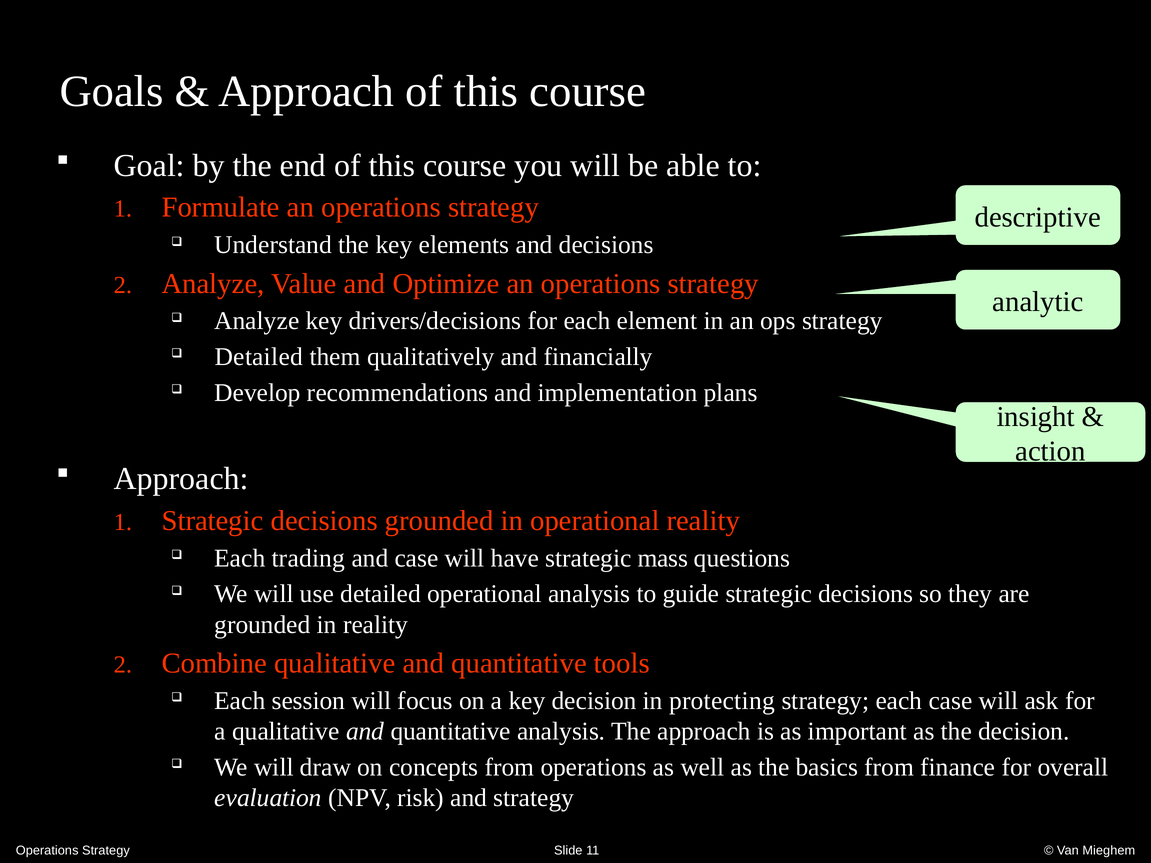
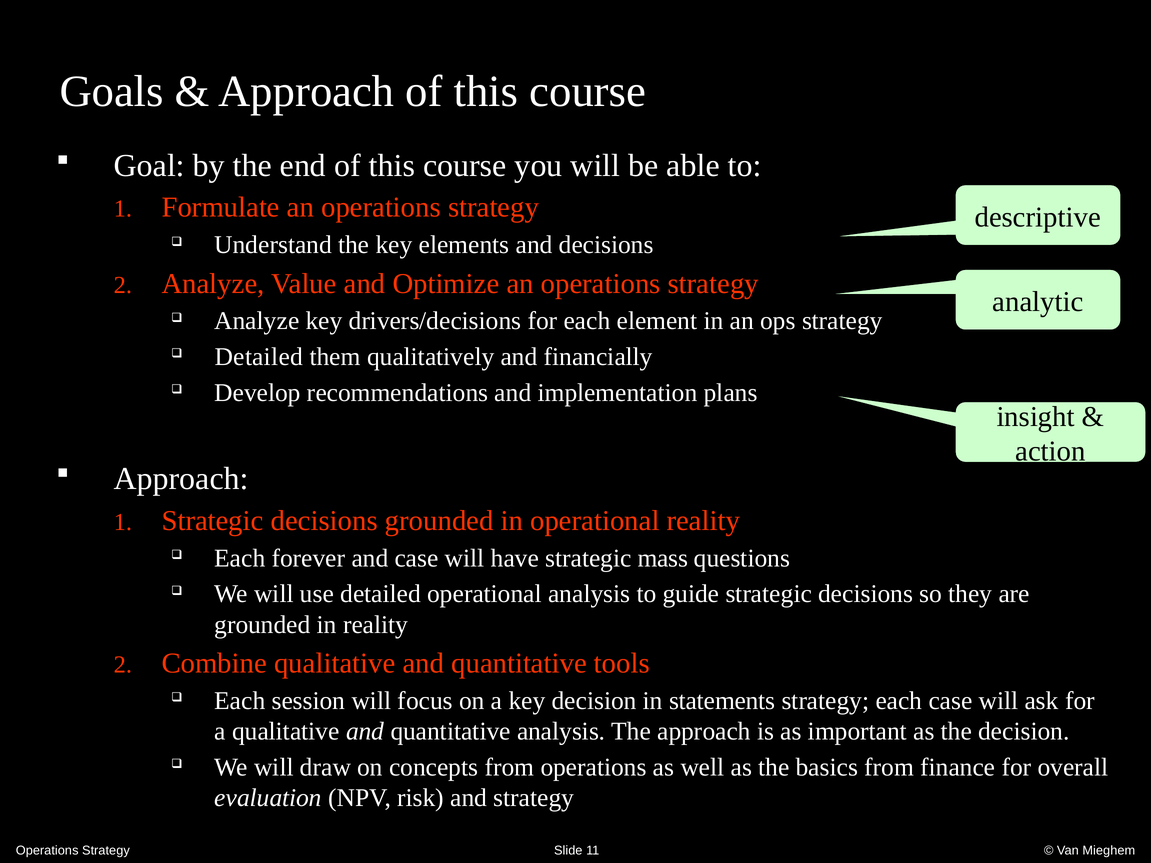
trading: trading -> forever
protecting: protecting -> statements
